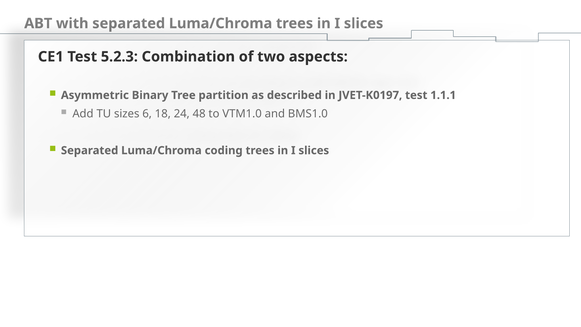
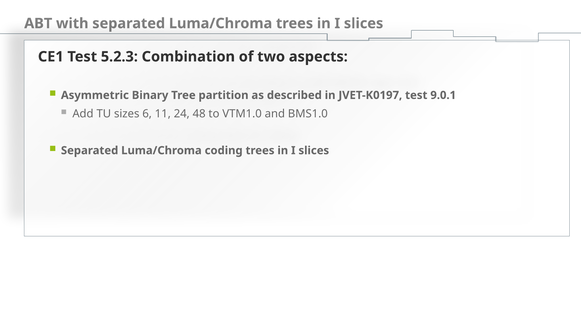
1.1.1: 1.1.1 -> 9.0.1
18: 18 -> 11
